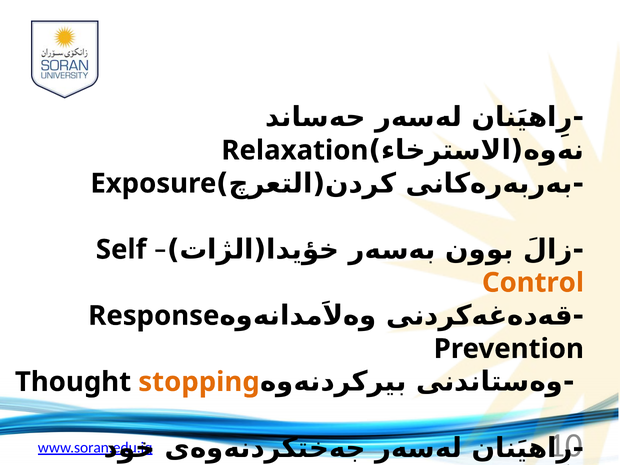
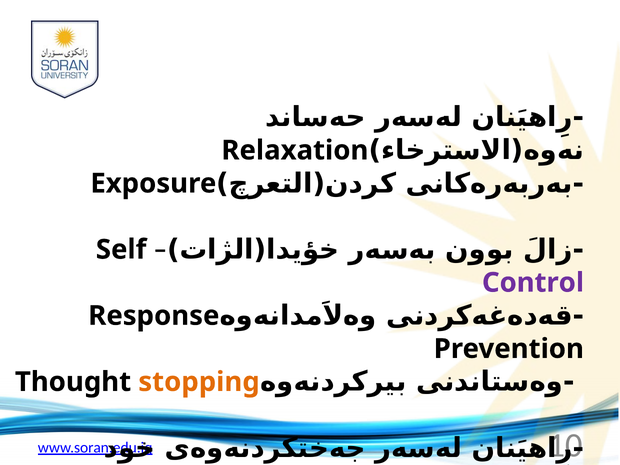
Control colour: orange -> purple
